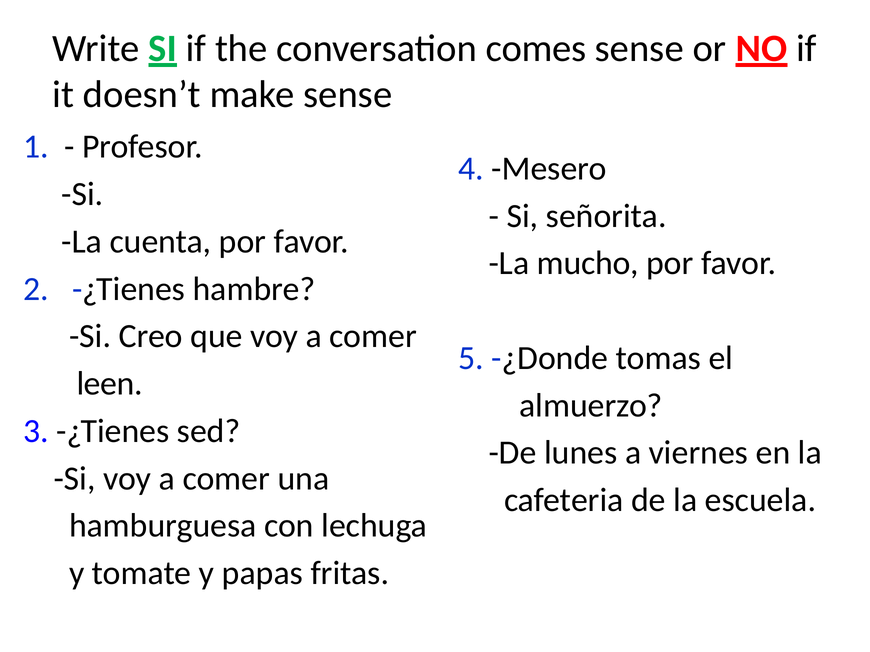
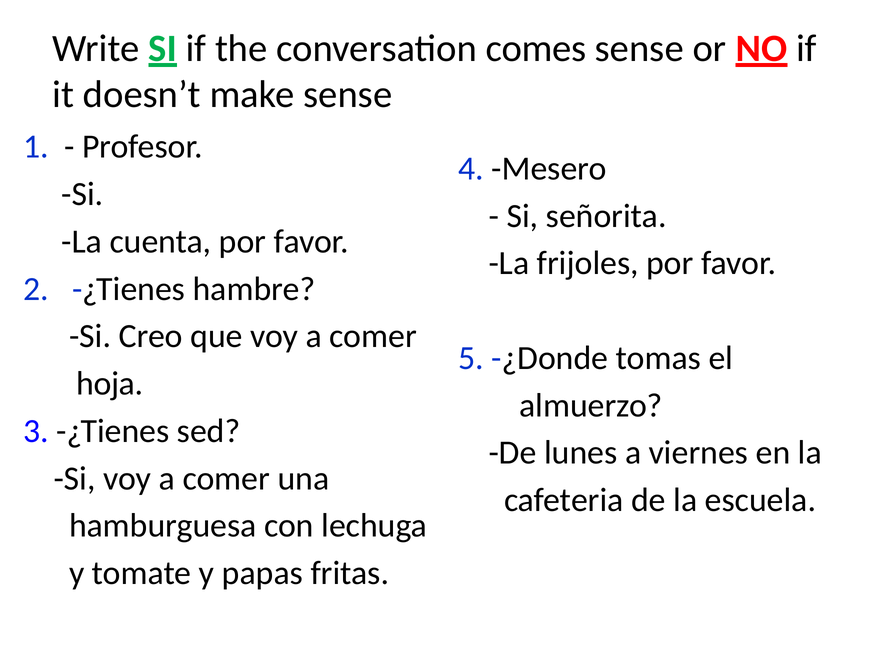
mucho: mucho -> frijoles
leen: leen -> hoja
